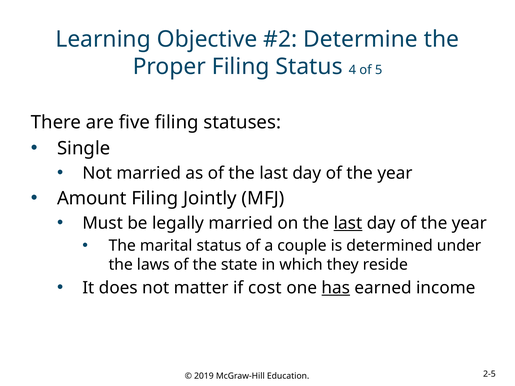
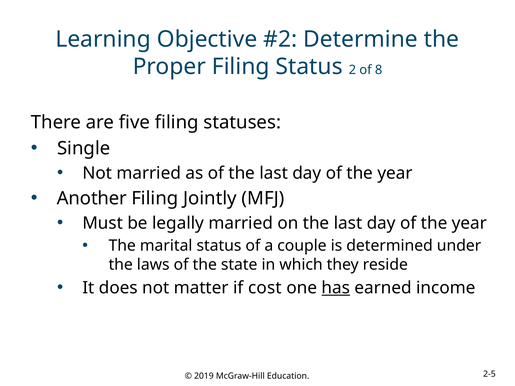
4: 4 -> 2
5: 5 -> 8
Amount: Amount -> Another
last at (348, 223) underline: present -> none
